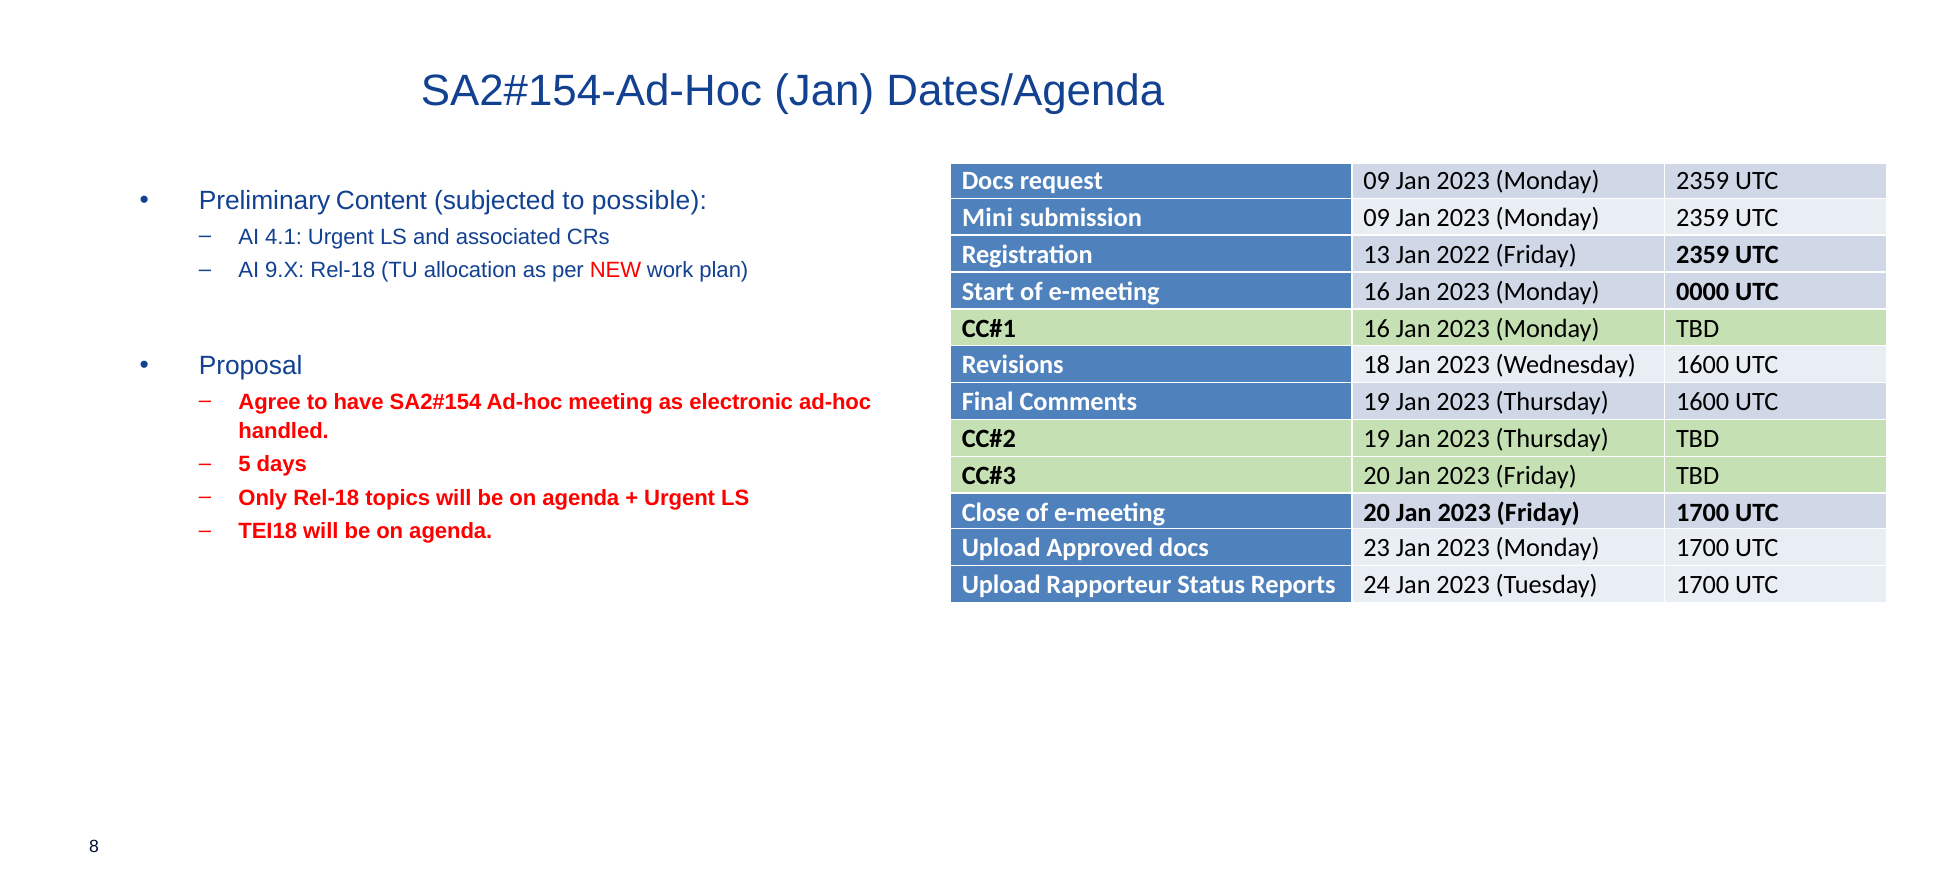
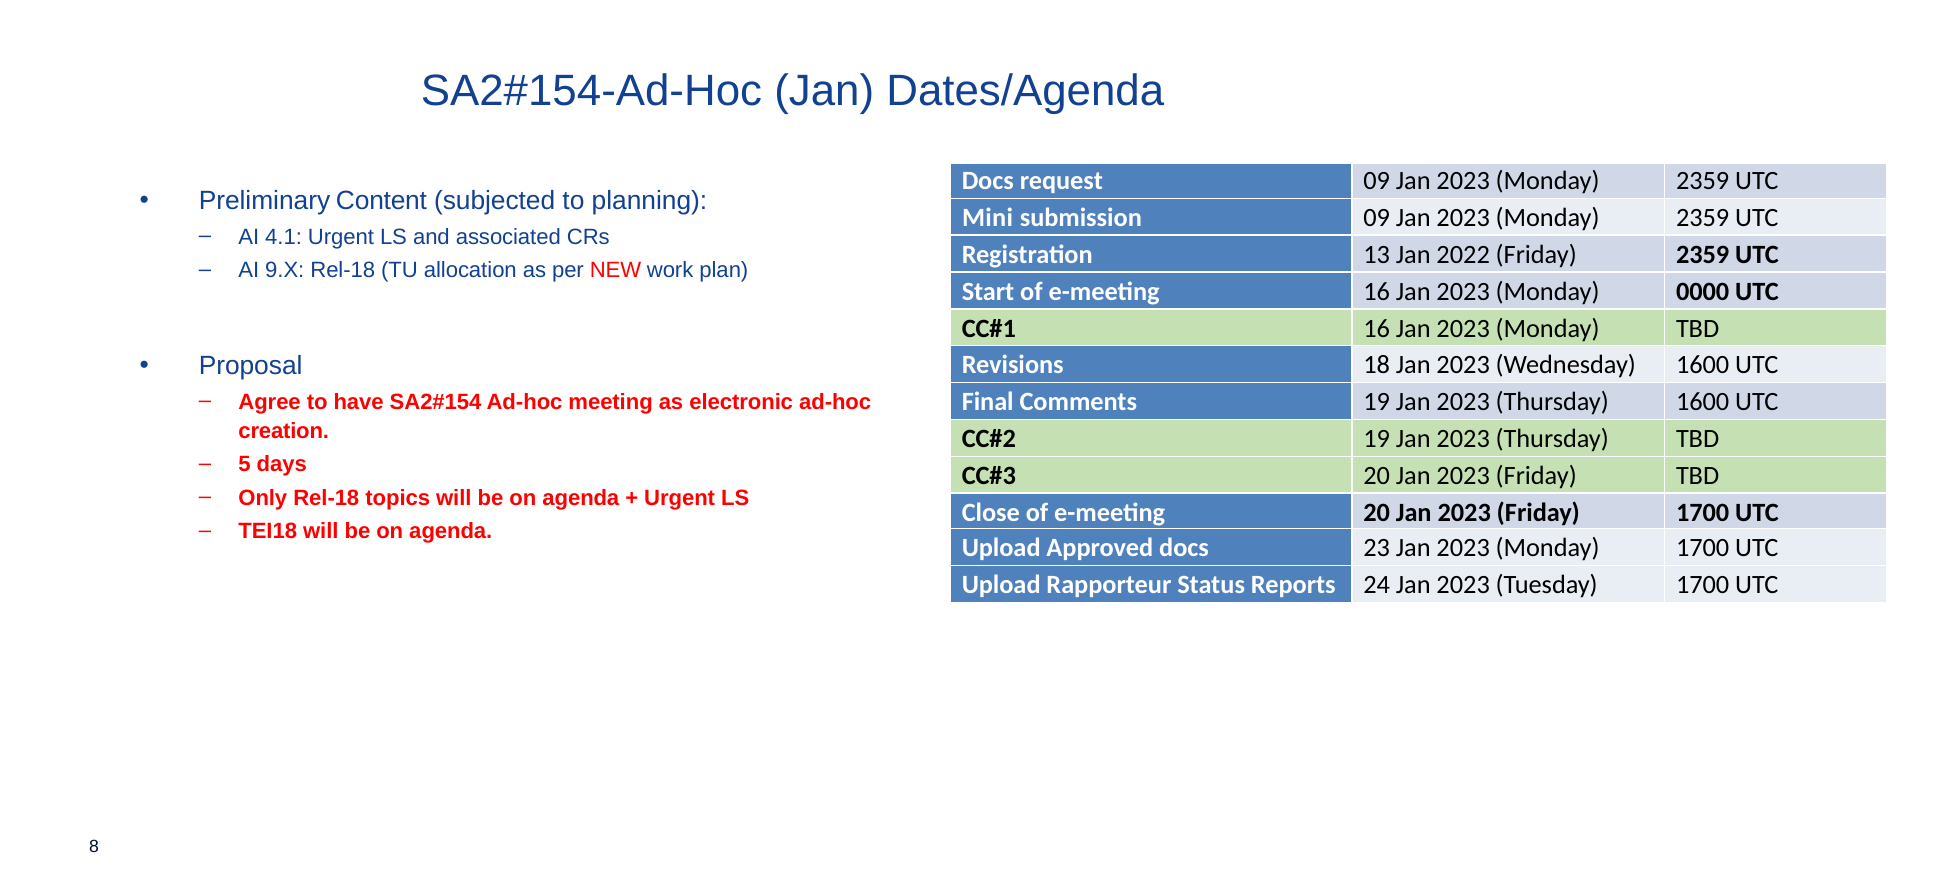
possible: possible -> planning
handled: handled -> creation
